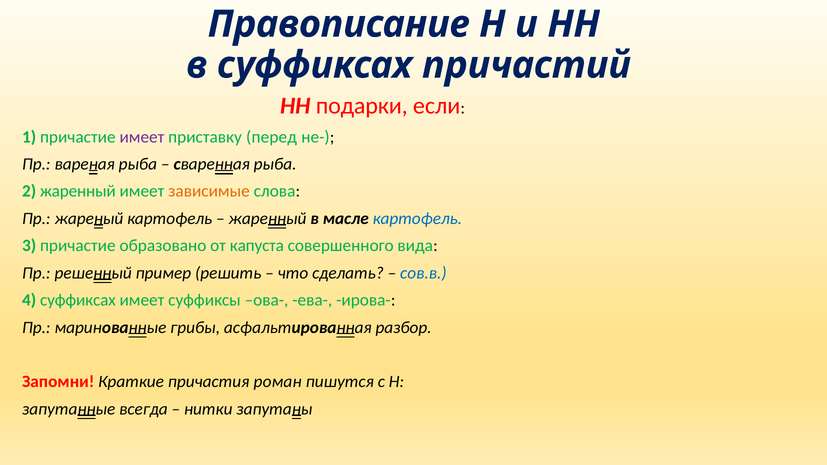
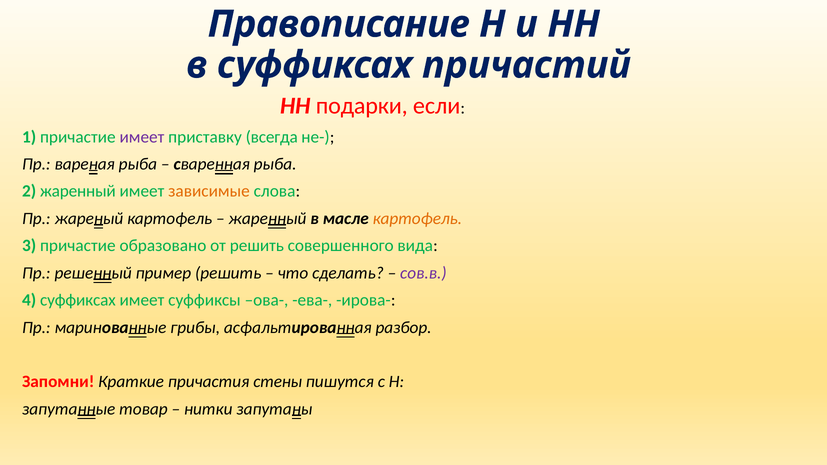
перед: перед -> всегда
картофель at (417, 219) colour: blue -> orange
от капуста: капуста -> решить
сов.в colour: blue -> purple
роман: роман -> стены
всегда: всегда -> товар
